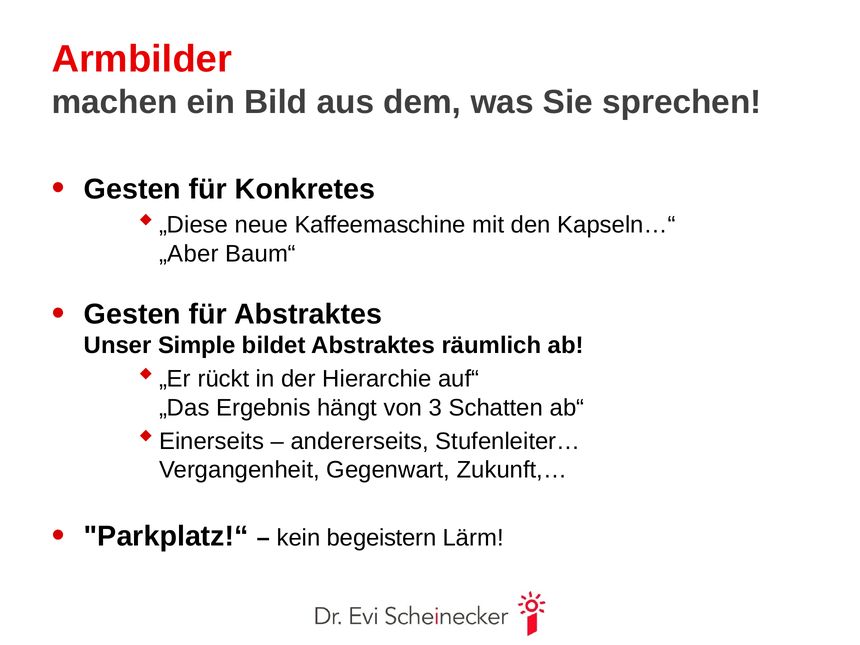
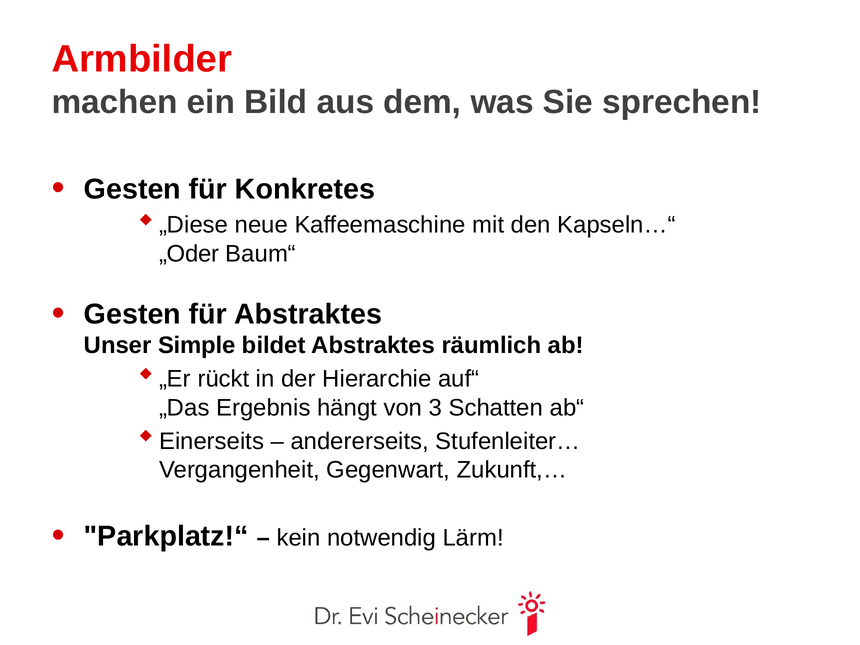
„Aber: „Aber -> „Oder
begeistern: begeistern -> notwendig
